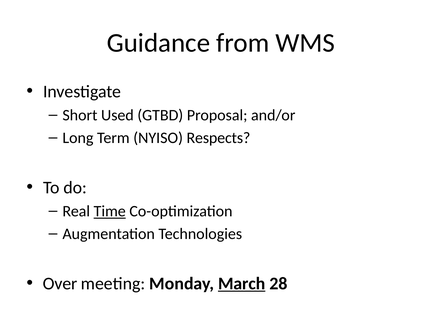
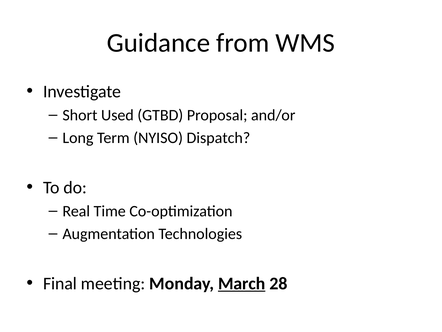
Respects: Respects -> Dispatch
Time underline: present -> none
Over: Over -> Final
